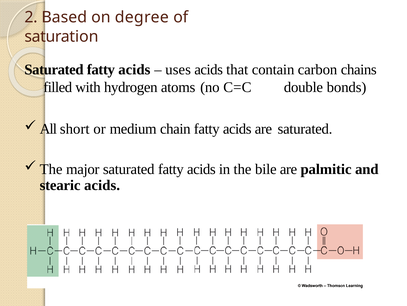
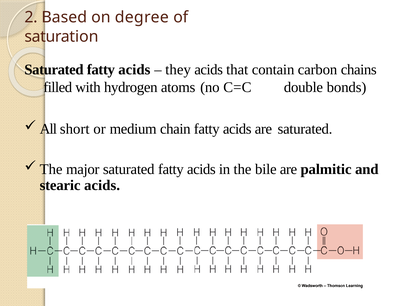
uses: uses -> they
